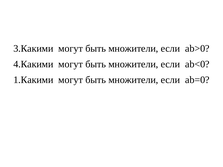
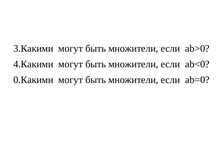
1.Какими: 1.Какими -> 0.Какими
